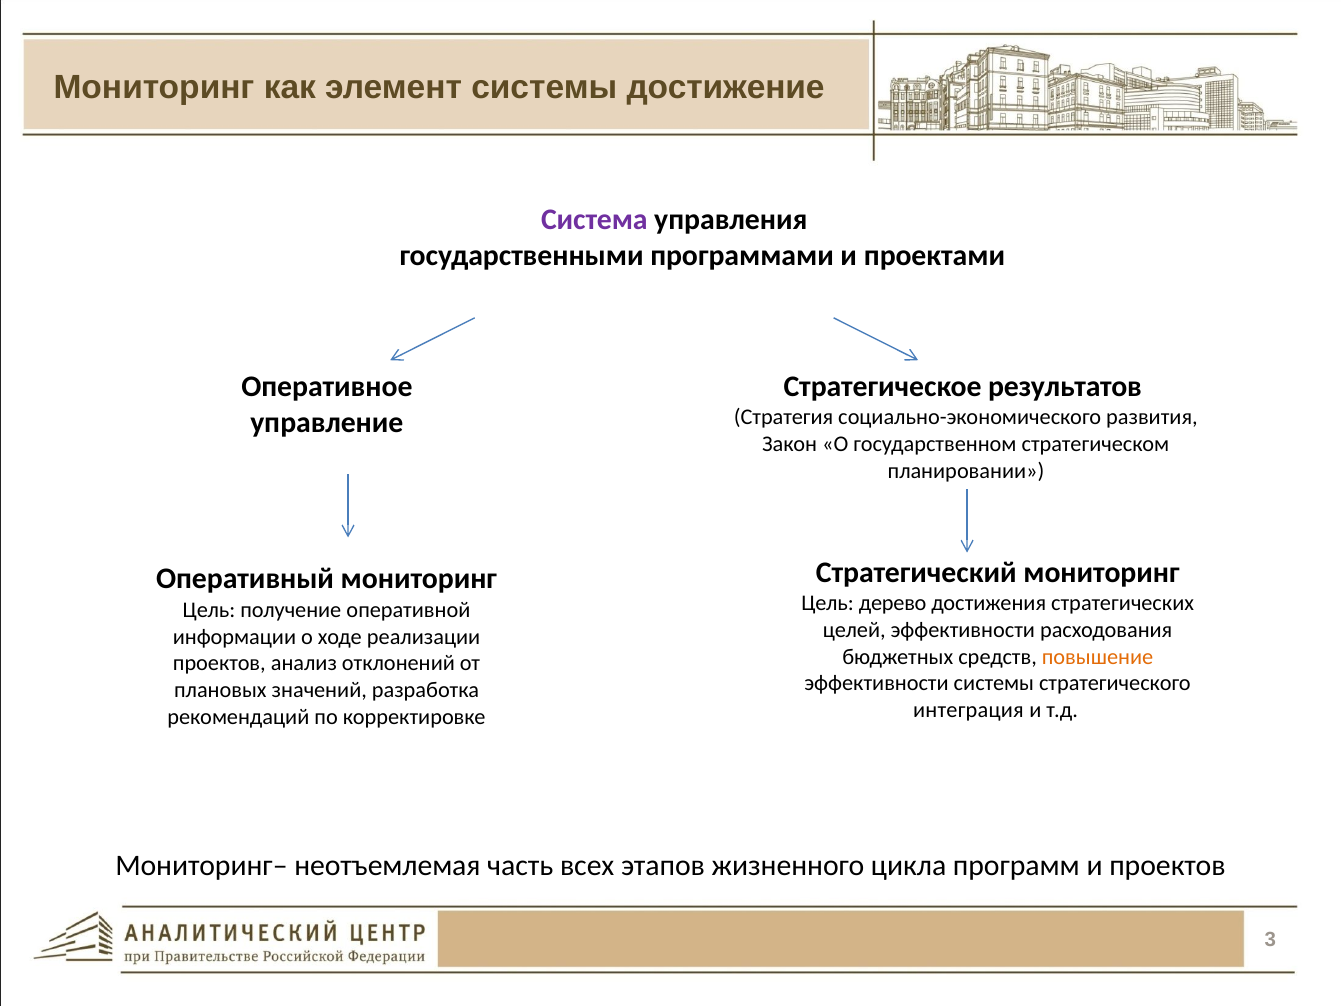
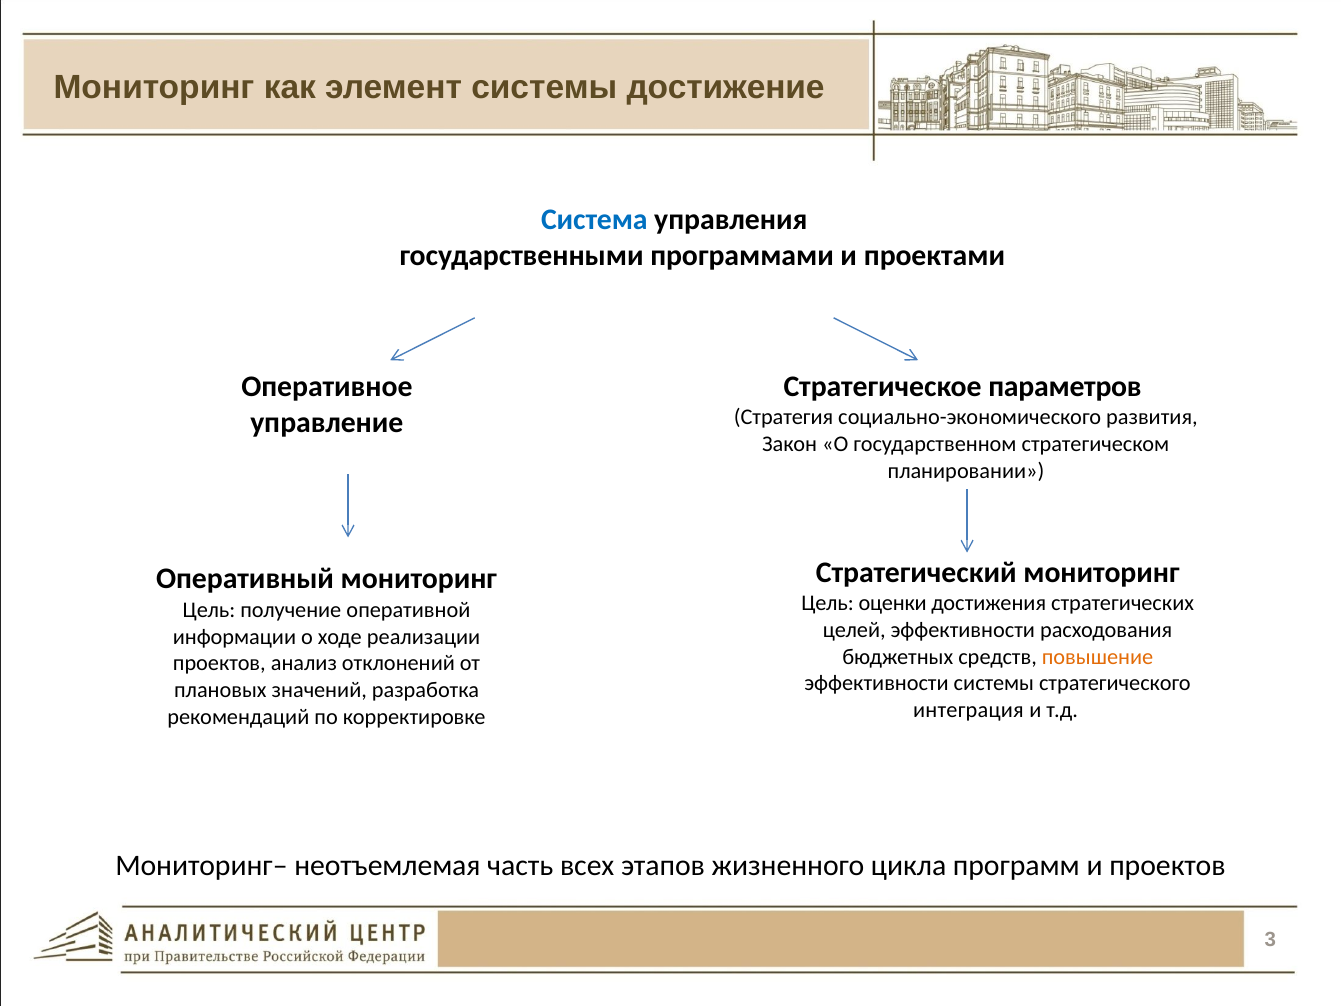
Система colour: purple -> blue
результатов: результатов -> параметров
дерево: дерево -> оценки
